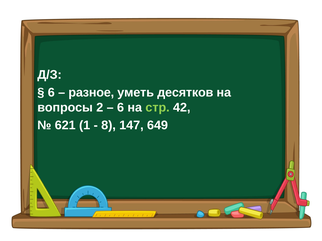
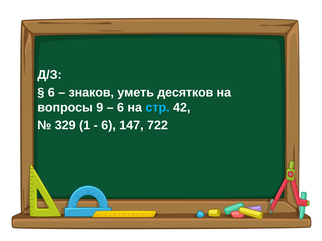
разное: разное -> знаков
2: 2 -> 9
стр colour: light green -> light blue
621: 621 -> 329
8 at (109, 125): 8 -> 6
649: 649 -> 722
